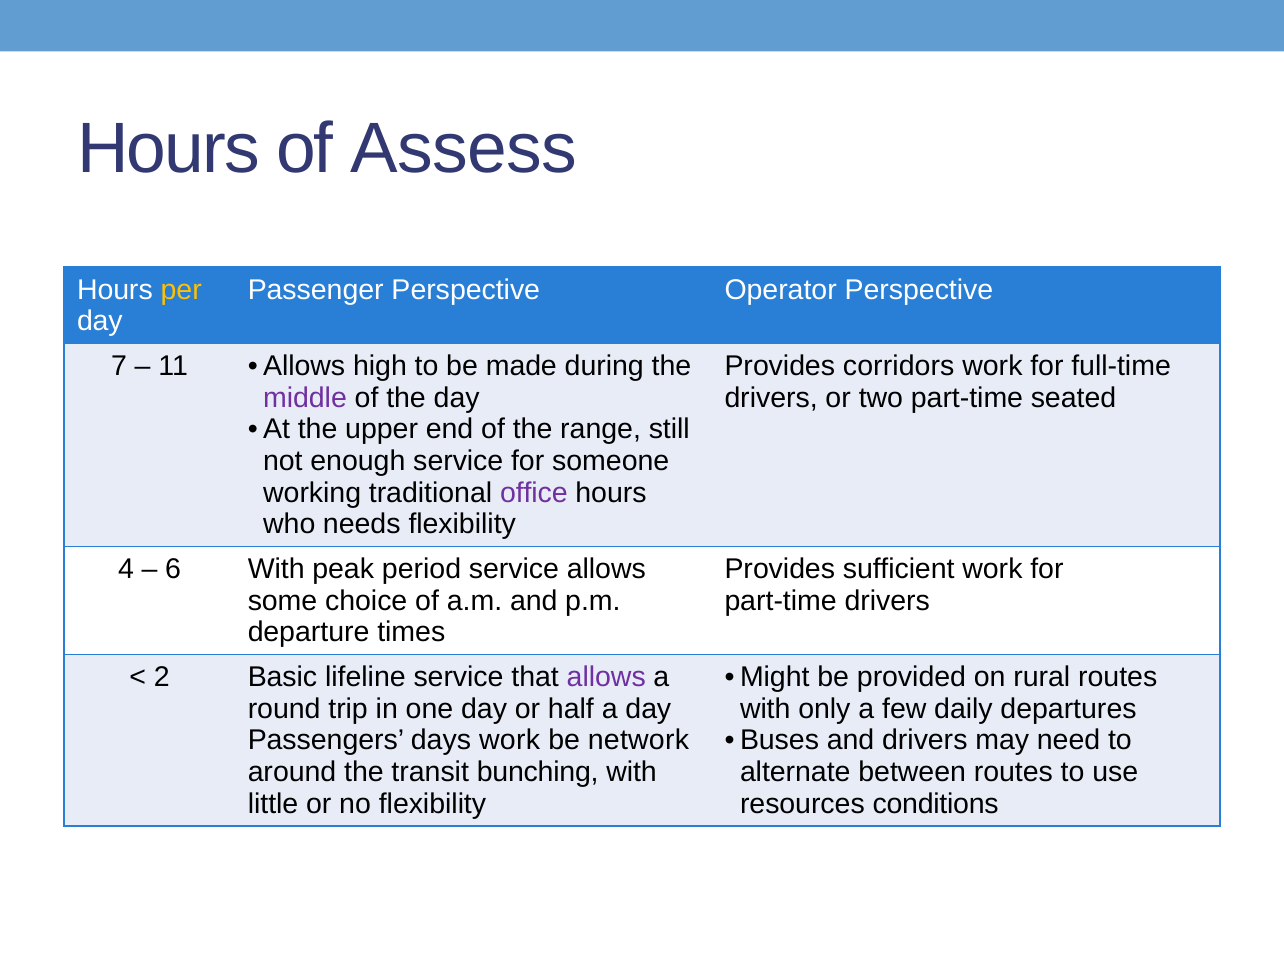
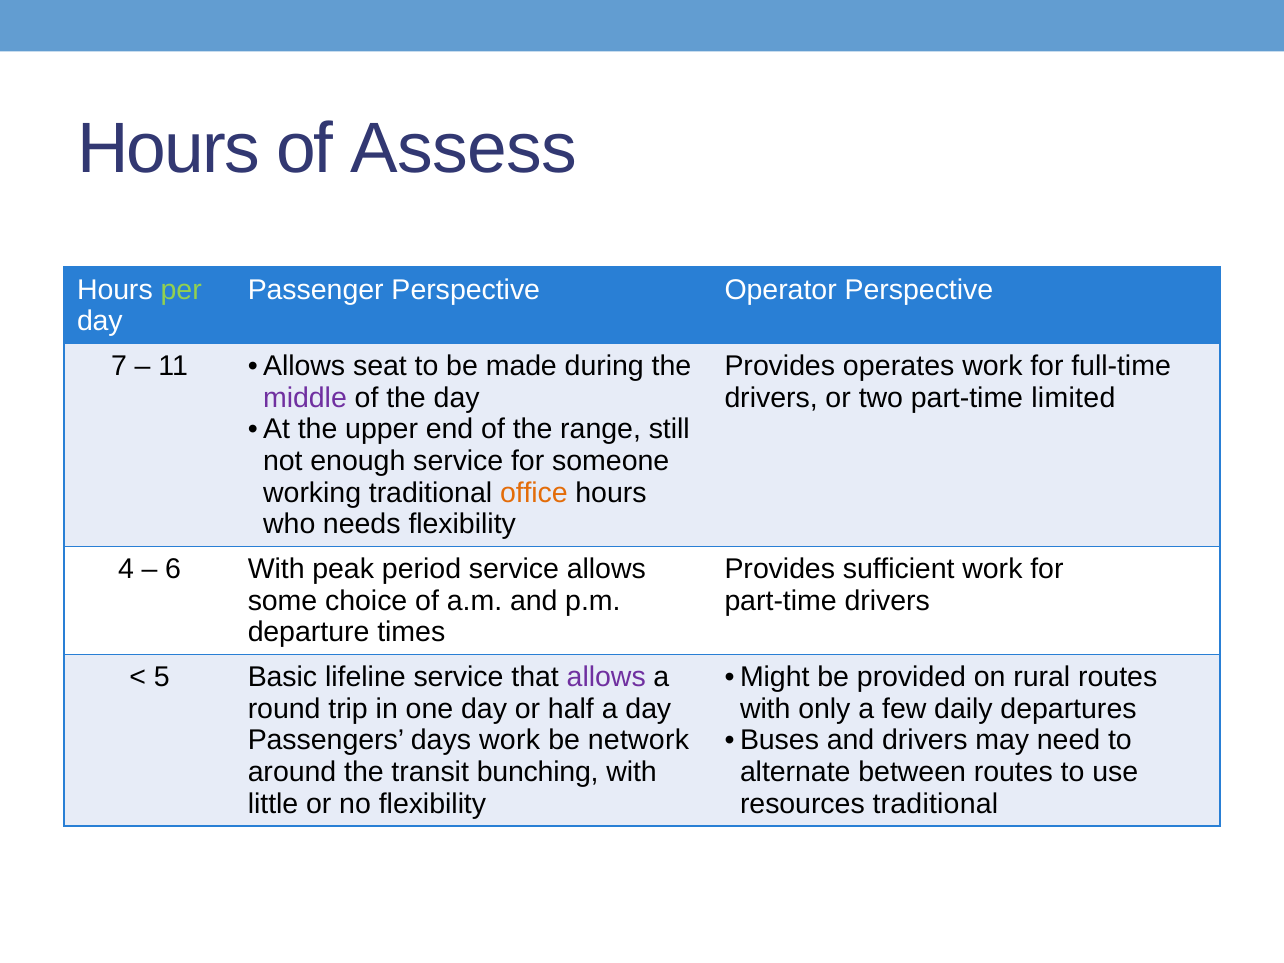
per colour: yellow -> light green
high: high -> seat
corridors: corridors -> operates
seated: seated -> limited
office colour: purple -> orange
2: 2 -> 5
resources conditions: conditions -> traditional
